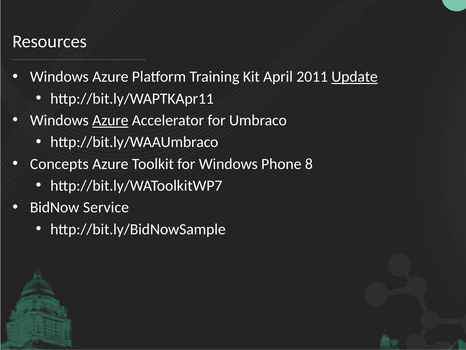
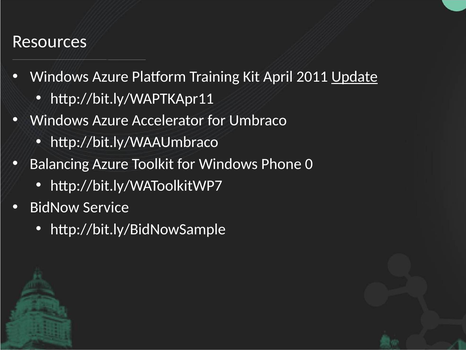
Azure at (110, 120) underline: present -> none
Concepts: Concepts -> Balancing
8: 8 -> 0
